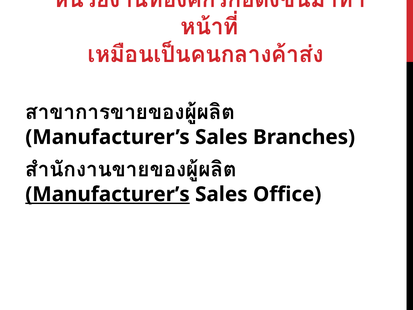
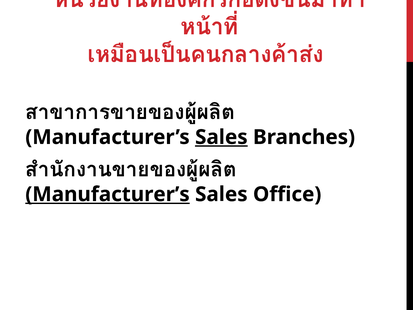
Sales at (221, 137) underline: none -> present
